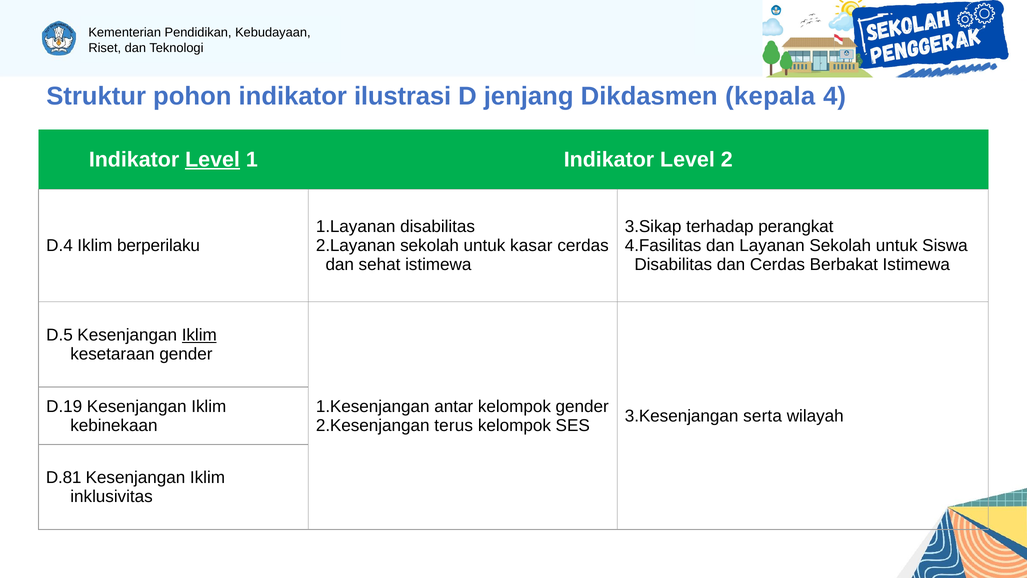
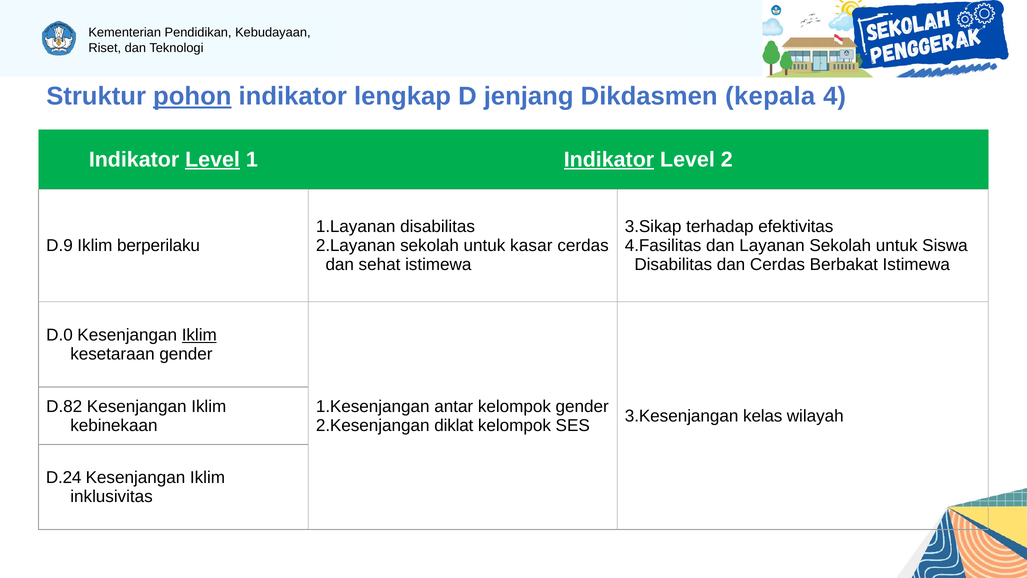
pohon underline: none -> present
ilustrasi: ilustrasi -> lengkap
Indikator at (609, 160) underline: none -> present
perangkat: perangkat -> efektivitas
D.4: D.4 -> D.9
D.5: D.5 -> D.0
D.19: D.19 -> D.82
serta: serta -> kelas
terus: terus -> diklat
D.81: D.81 -> D.24
